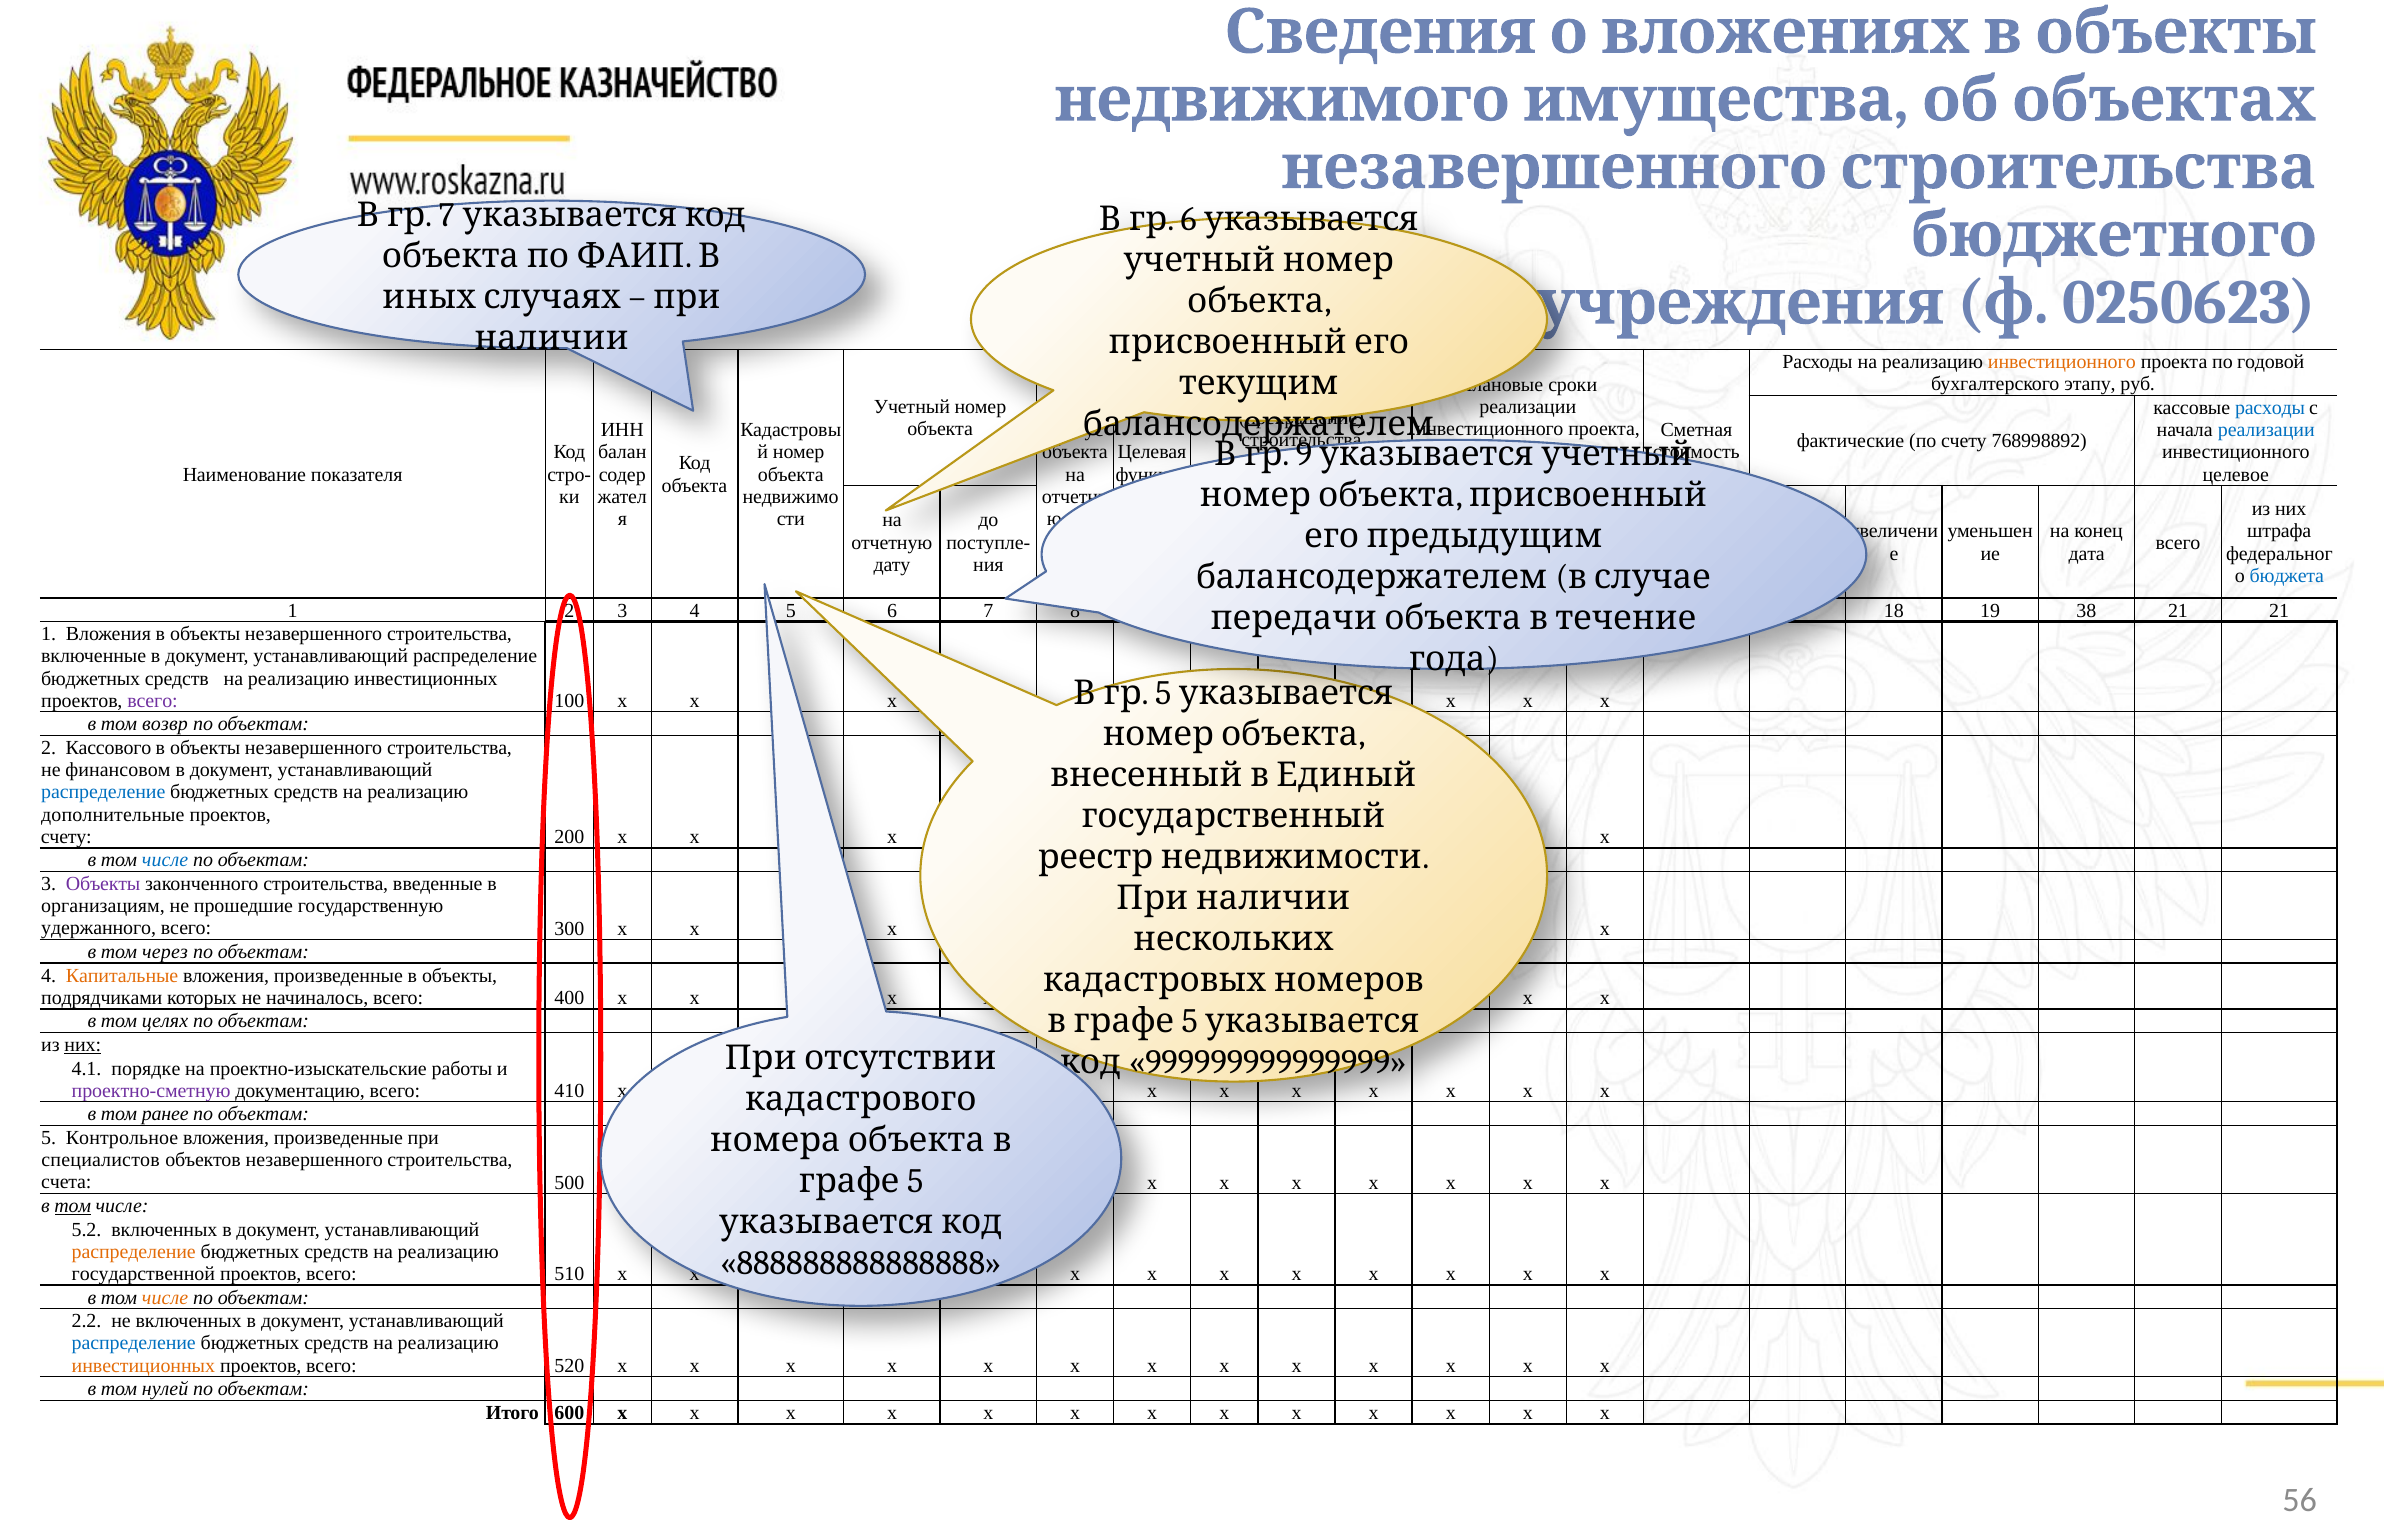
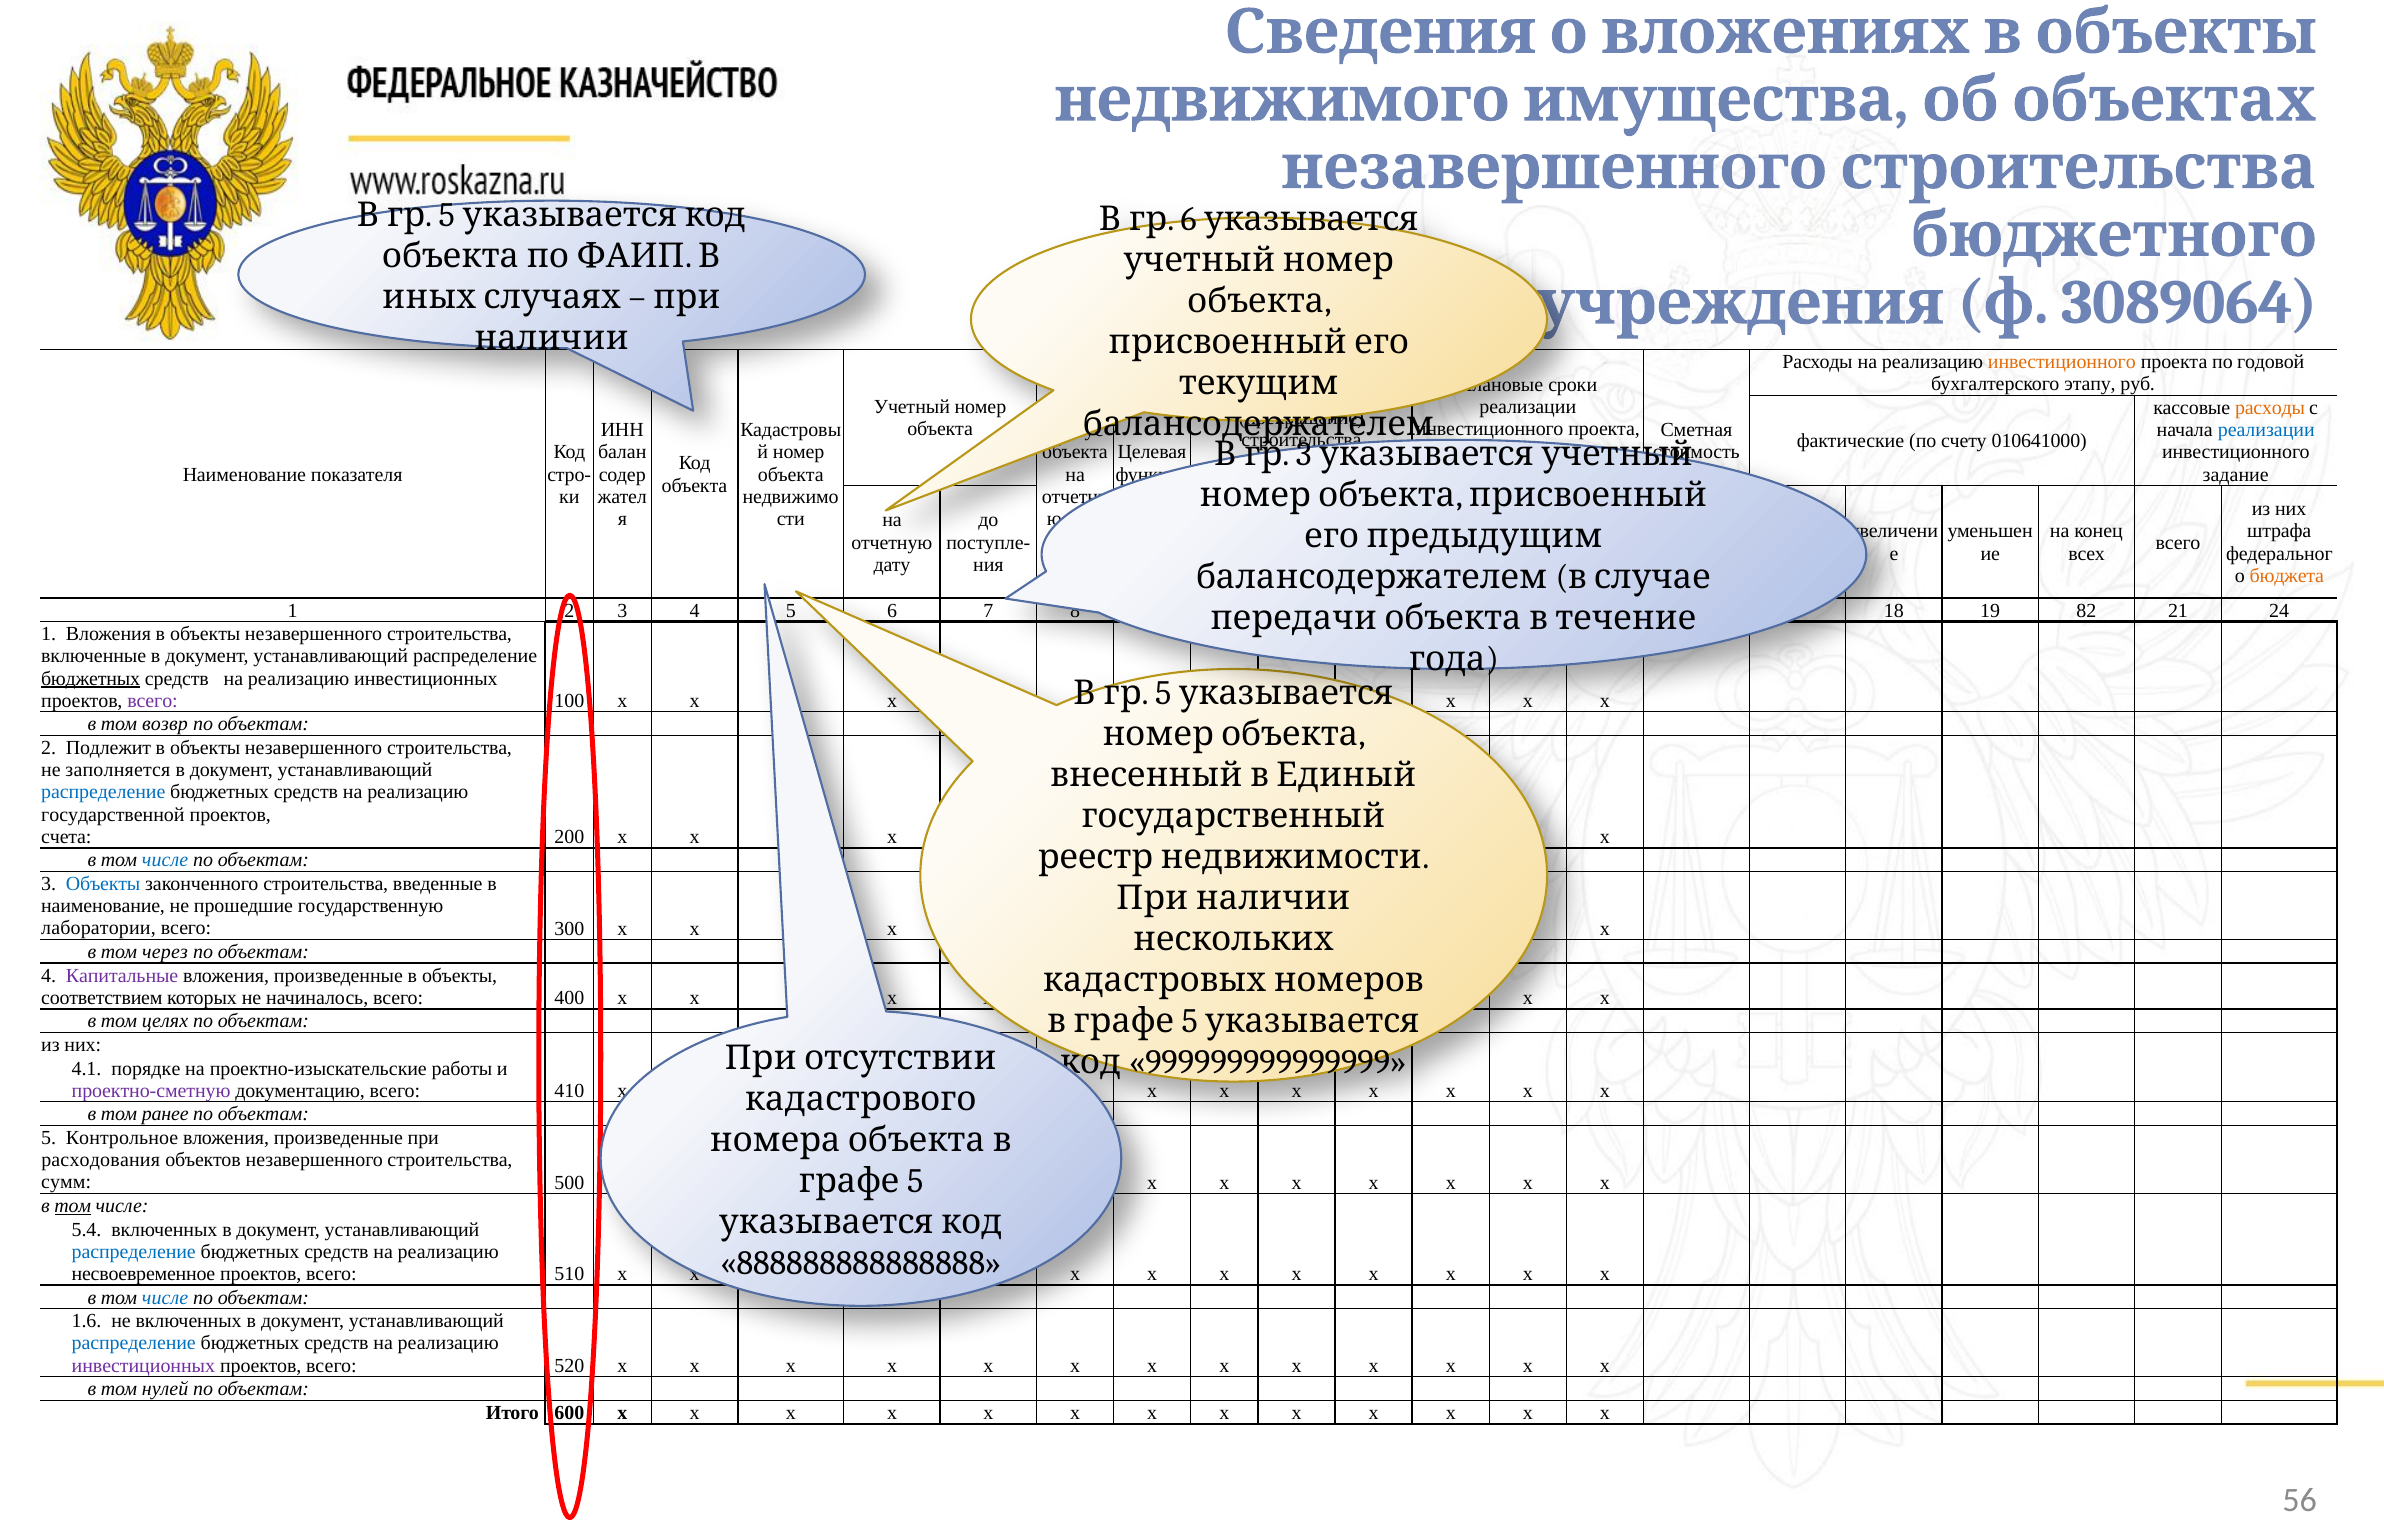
7 at (447, 215): 7 -> 5
0250623: 0250623 -> 3089064
расходы at (2270, 408) colour: blue -> orange
768998892: 768998892 -> 010641000
9 at (1304, 454): 9 -> 3
целевое: целевое -> задание
дата: дата -> всех
бюджета colour: blue -> orange
38: 38 -> 82
21 21: 21 -> 24
бюджетных at (91, 679) underline: none -> present
Кассового: Кассового -> Подлежит
финансовом: финансовом -> заполняется
дополнительные: дополнительные -> государственной
счету at (66, 837): счету -> счета
Объекты at (103, 884) colour: purple -> blue
организациям at (103, 906): организациям -> наименование
удержанного: удержанного -> лаборатории
Капитальные colour: orange -> purple
подрядчиками: подрядчиками -> соответствием
них at (83, 1045) underline: present -> none
специалистов: специалистов -> расходования
счета: счета -> сумм
5.2: 5.2 -> 5.4
распределение at (134, 1252) colour: orange -> blue
государственной: государственной -> несвоевременное
числе at (165, 1298) colour: orange -> blue
2.2: 2.2 -> 1.6
инвестиционных at (143, 1366) colour: orange -> purple
